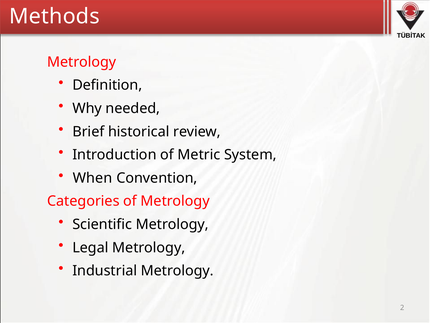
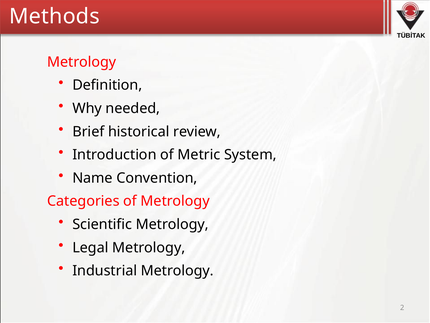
When: When -> Name
